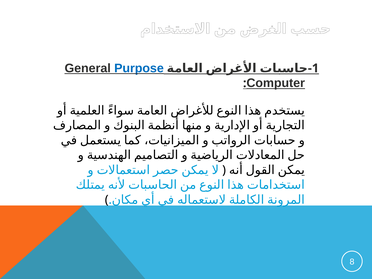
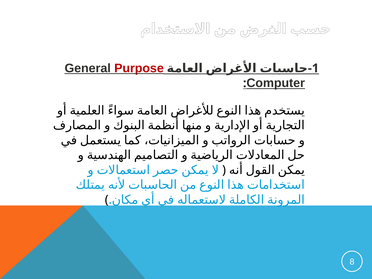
Purpose at (139, 68) colour: blue -> red
